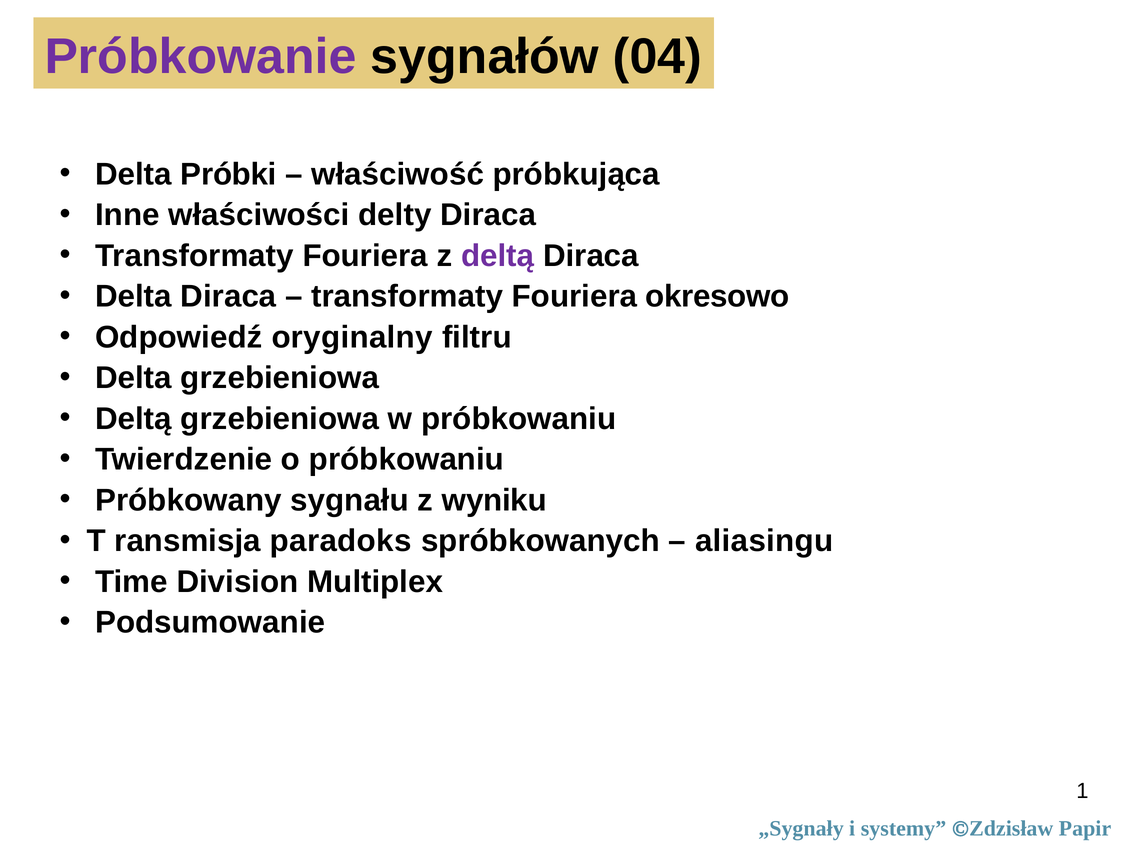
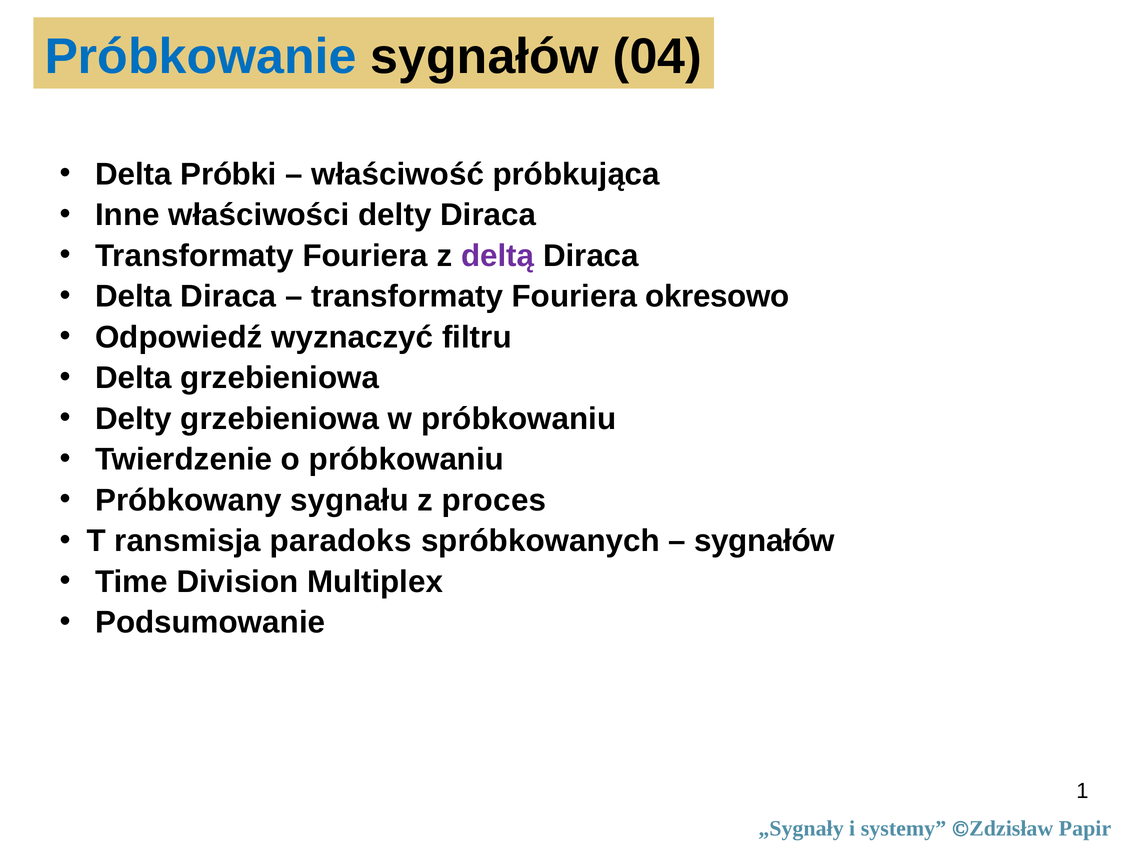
Próbkowanie colour: purple -> blue
oryginalny: oryginalny -> wyznaczyć
Deltą at (134, 419): Deltą -> Delty
wyniku: wyniku -> proces
aliasingu at (764, 541): aliasingu -> sygnałów
